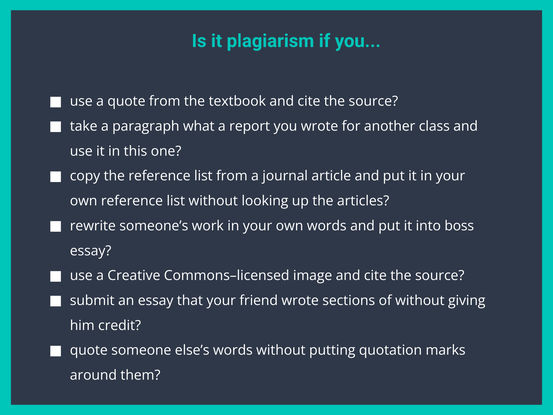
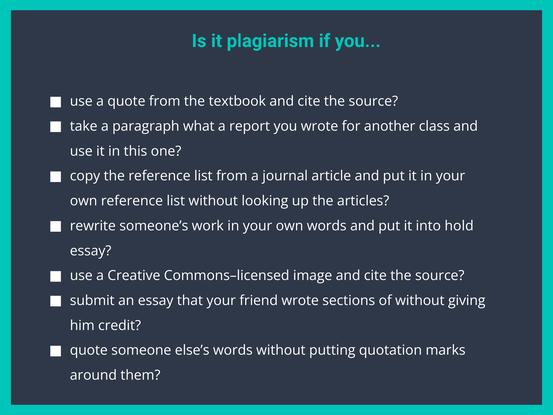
boss: boss -> hold
